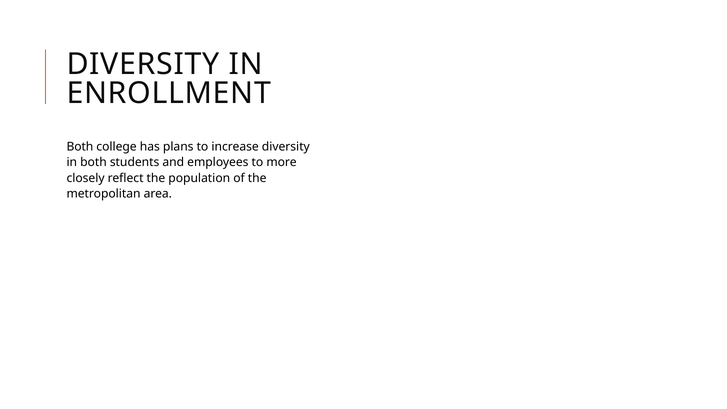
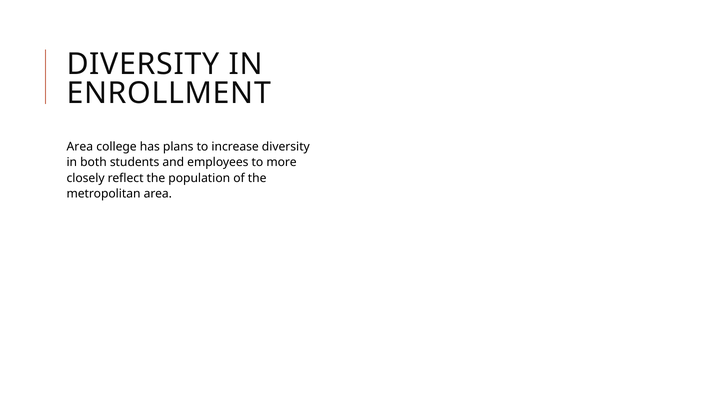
Both at (80, 147): Both -> Area
